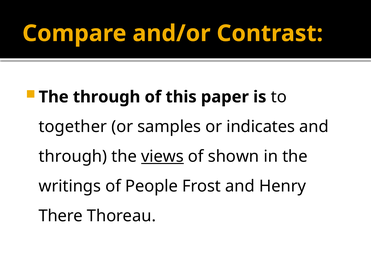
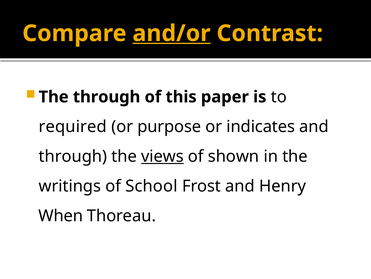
and/or underline: none -> present
together: together -> required
samples: samples -> purpose
People: People -> School
There: There -> When
